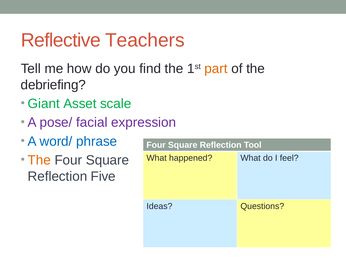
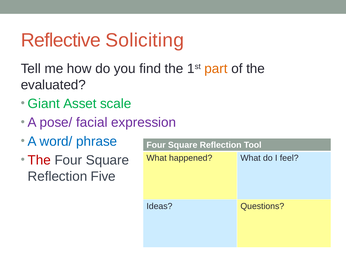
Teachers: Teachers -> Soliciting
debriefing: debriefing -> evaluated
The at (39, 160) colour: orange -> red
